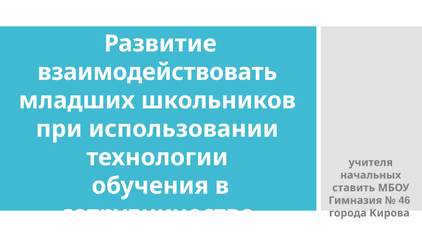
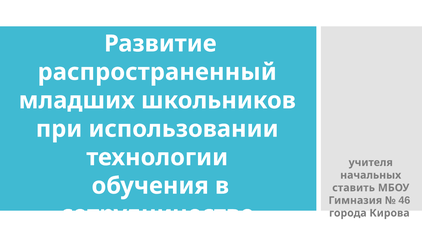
взаимодействовать: взаимодействовать -> распространенный
